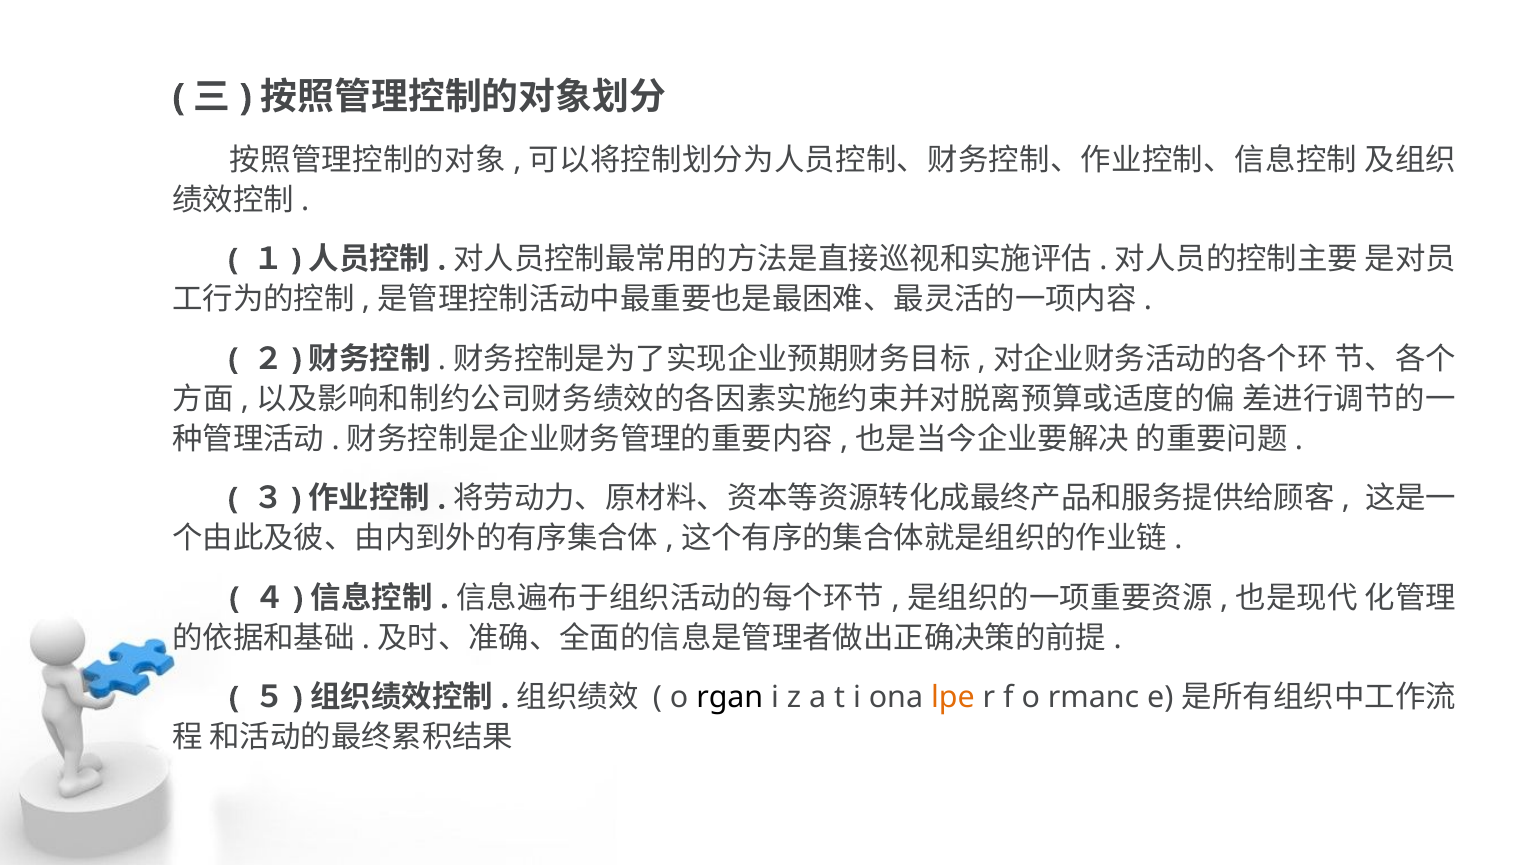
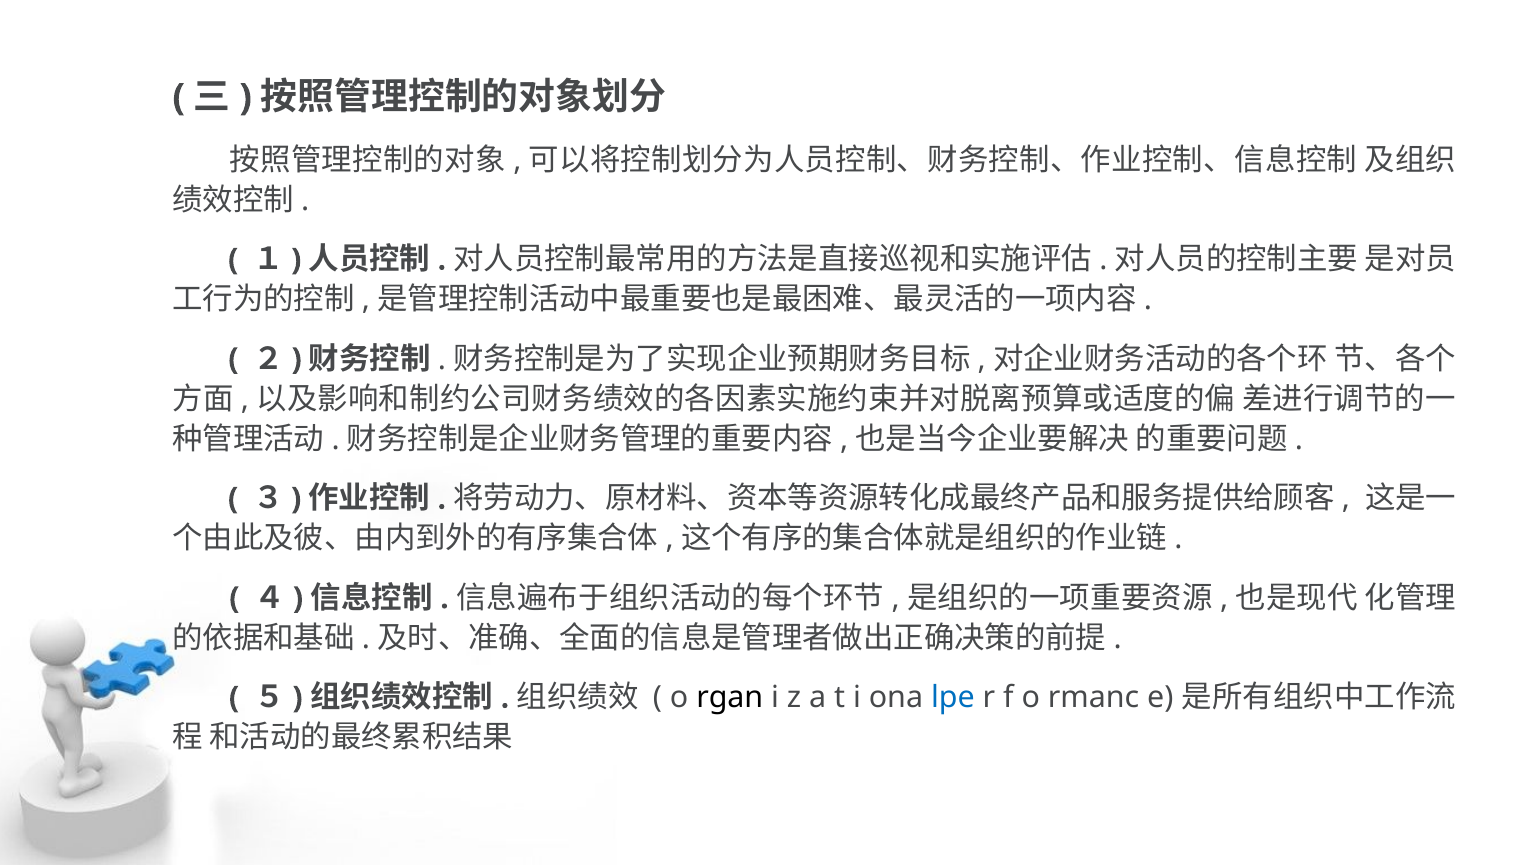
lpe colour: orange -> blue
